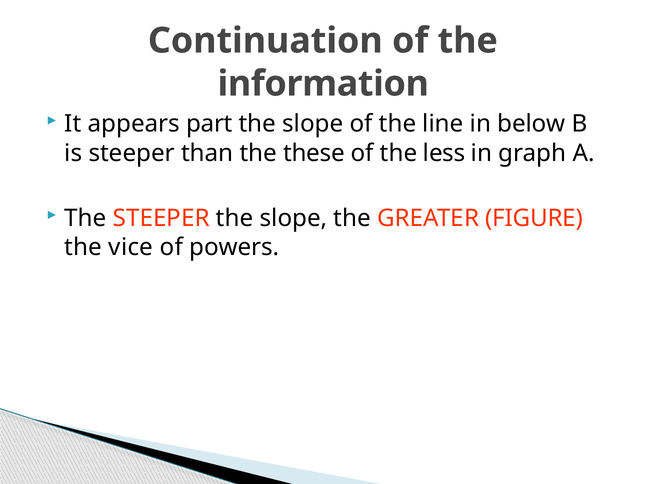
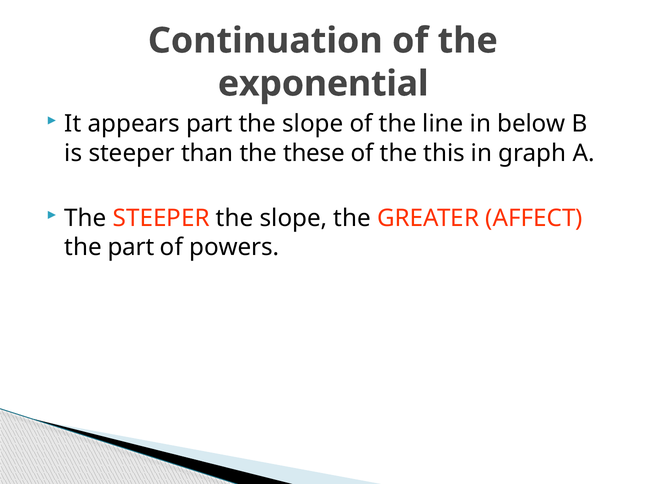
information: information -> exponential
less: less -> this
FIGURE: FIGURE -> AFFECT
the vice: vice -> part
